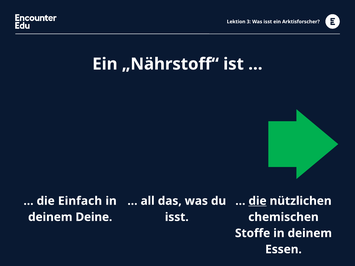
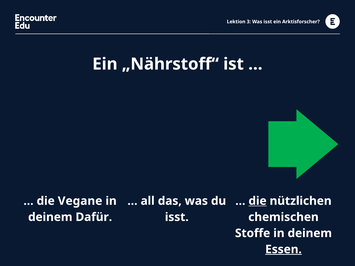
Einfach: Einfach -> Vegane
Deine: Deine -> Dafür
Essen underline: none -> present
